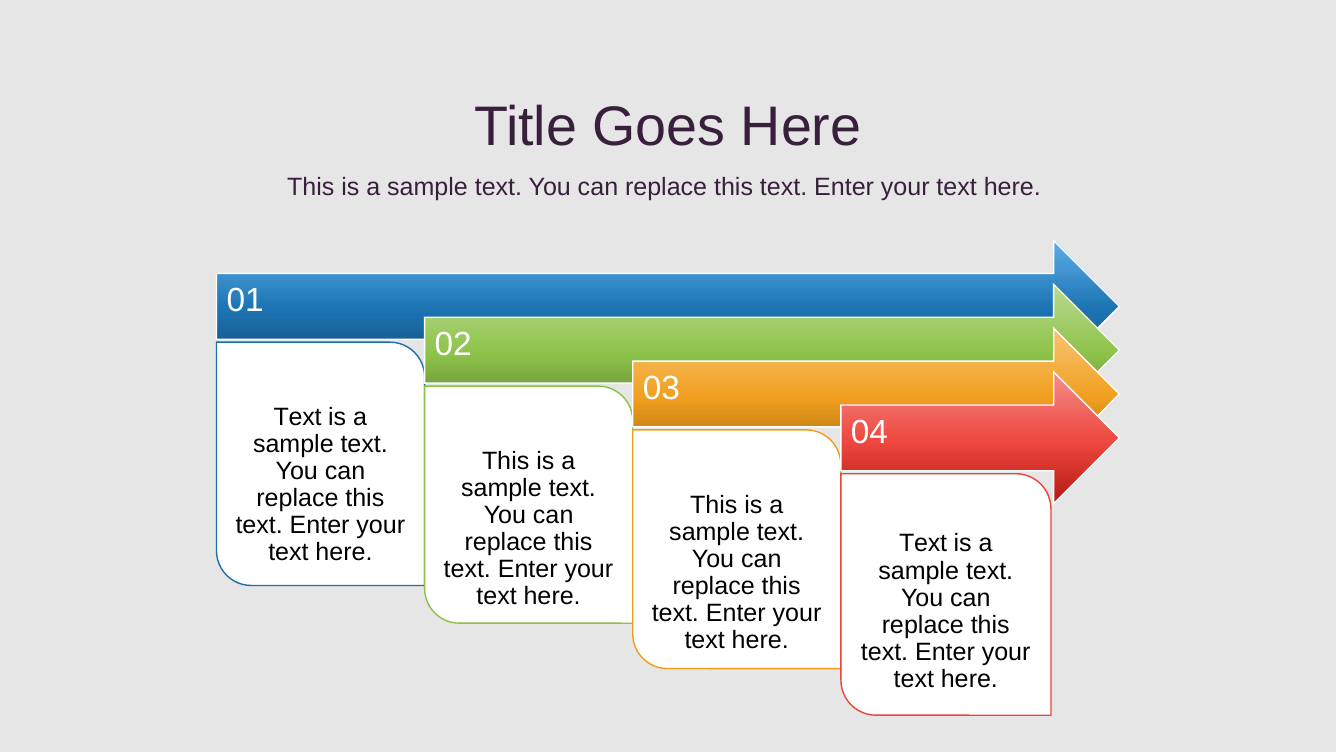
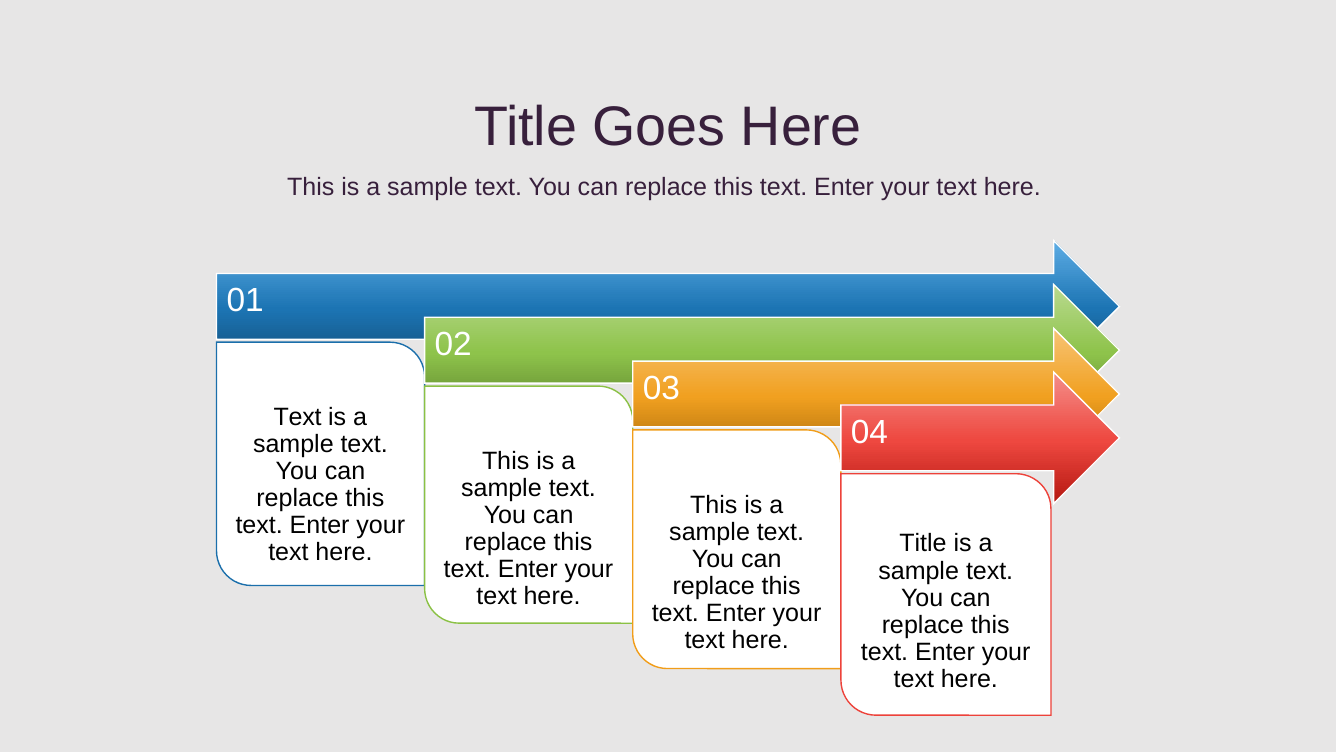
Text at (923, 543): Text -> Title
